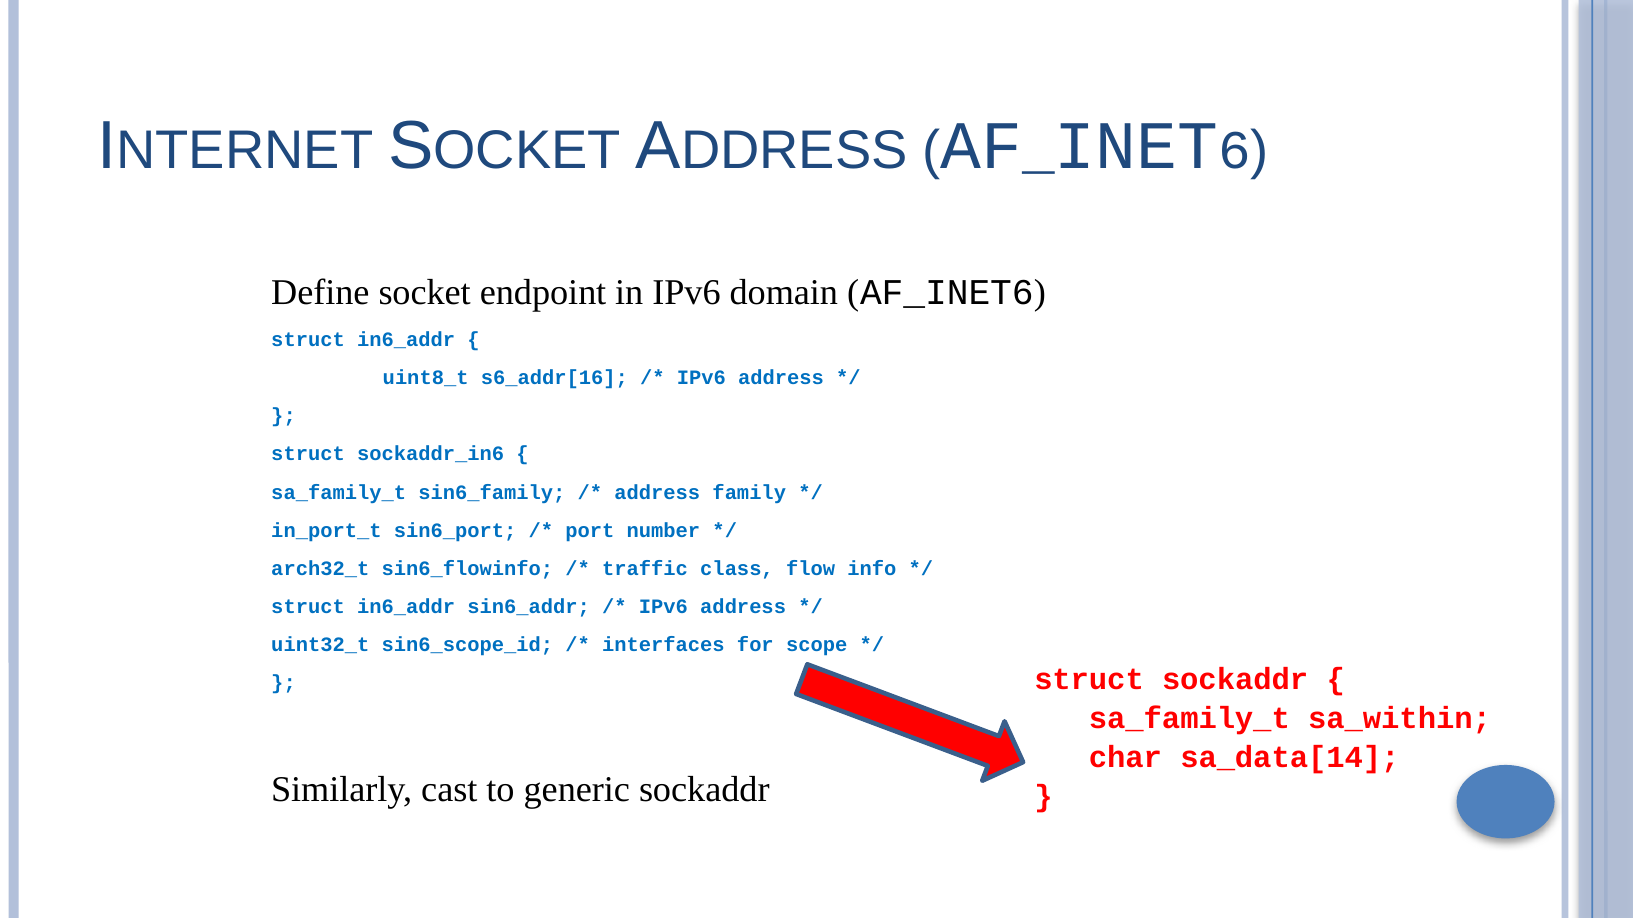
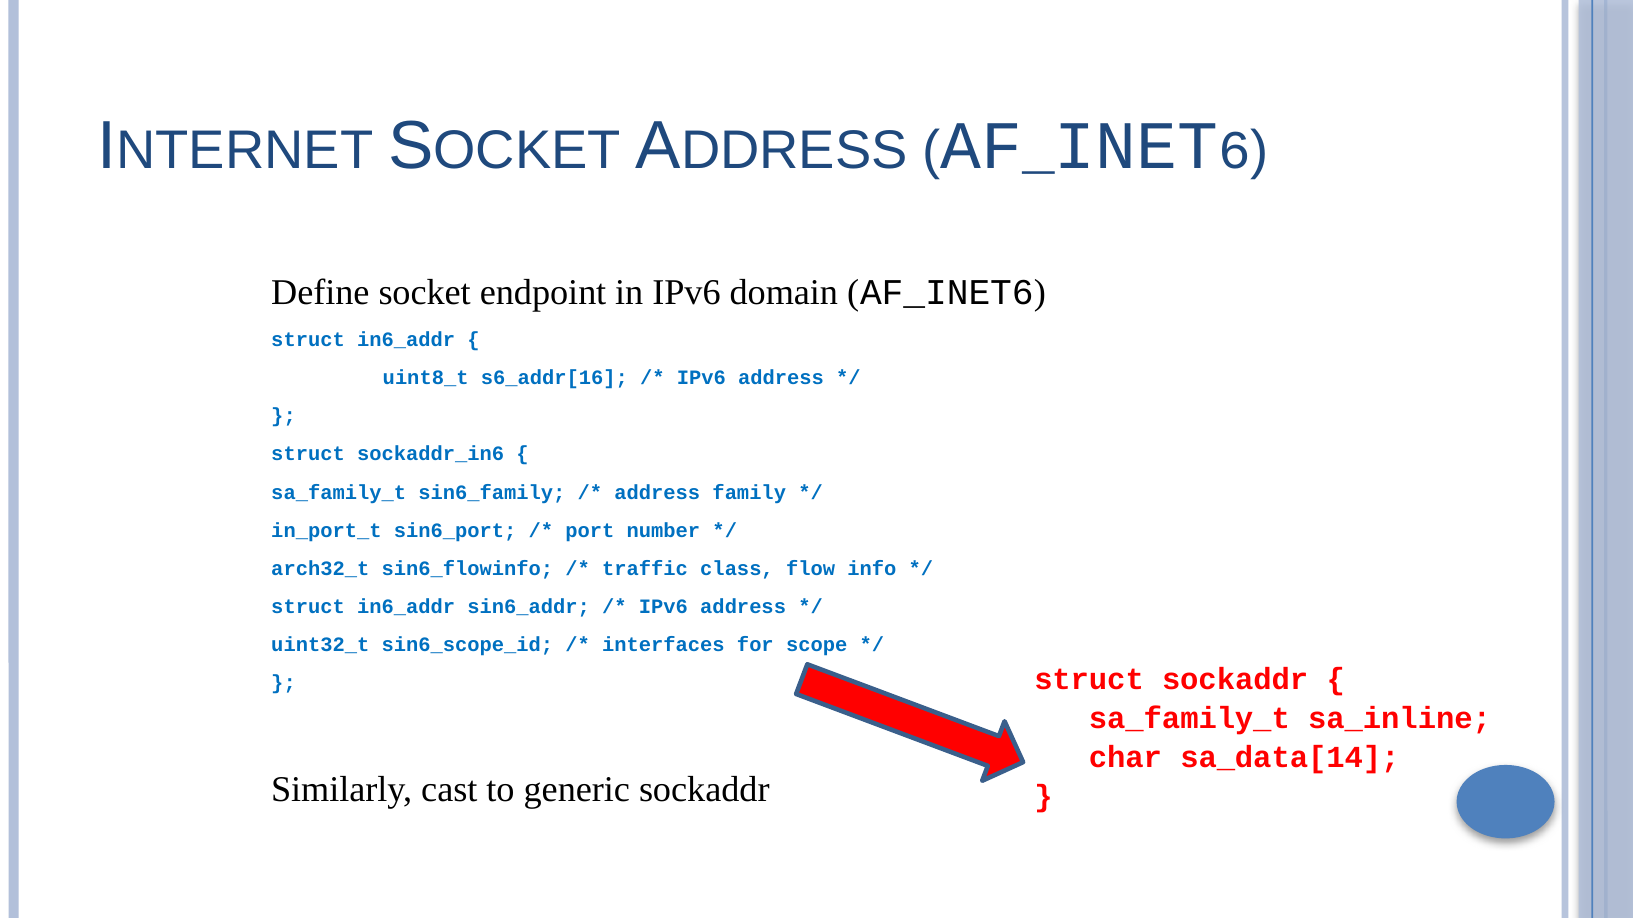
sa_within: sa_within -> sa_inline
